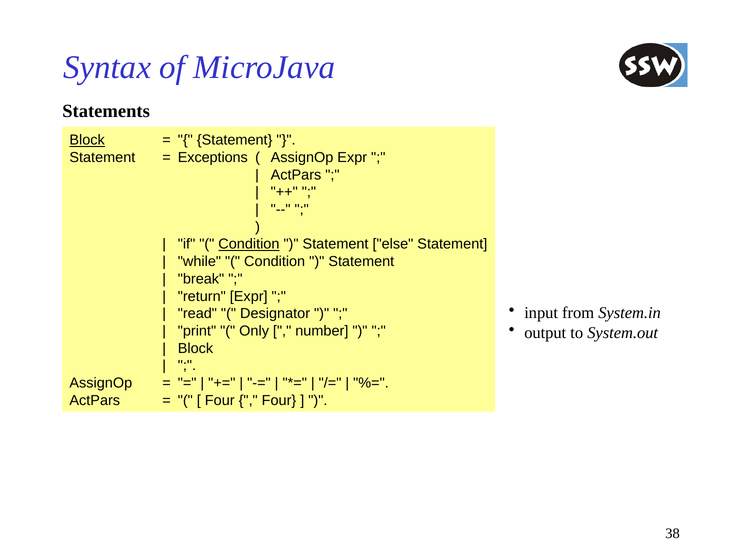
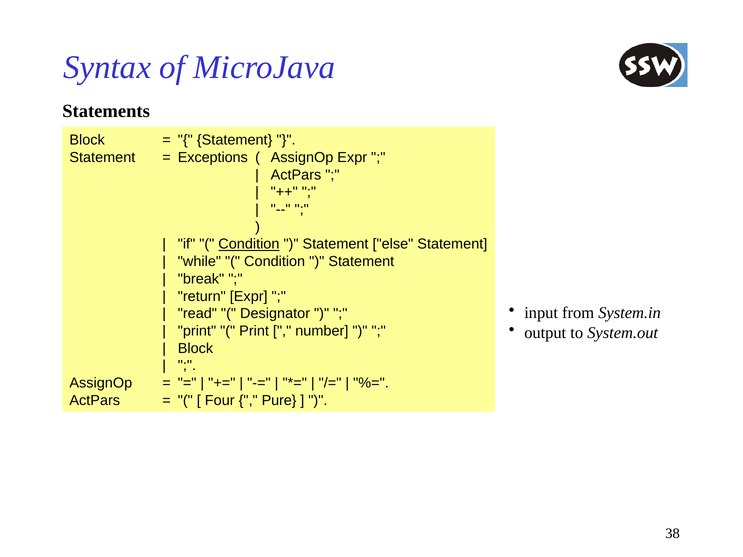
Block at (87, 140) underline: present -> none
Only at (254, 331): Only -> Print
Four at (279, 400): Four -> Pure
